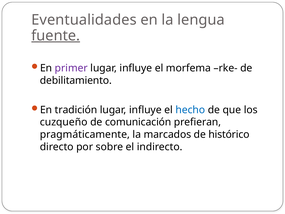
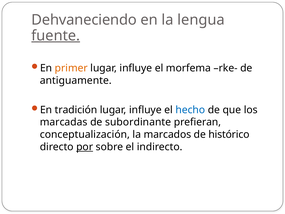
Eventualidades: Eventualidades -> Dehvaneciendo
primer colour: purple -> orange
debilitamiento: debilitamiento -> antiguamente
cuzqueño: cuzqueño -> marcadas
comunicación: comunicación -> subordinante
pragmáticamente: pragmáticamente -> conceptualización
por underline: none -> present
